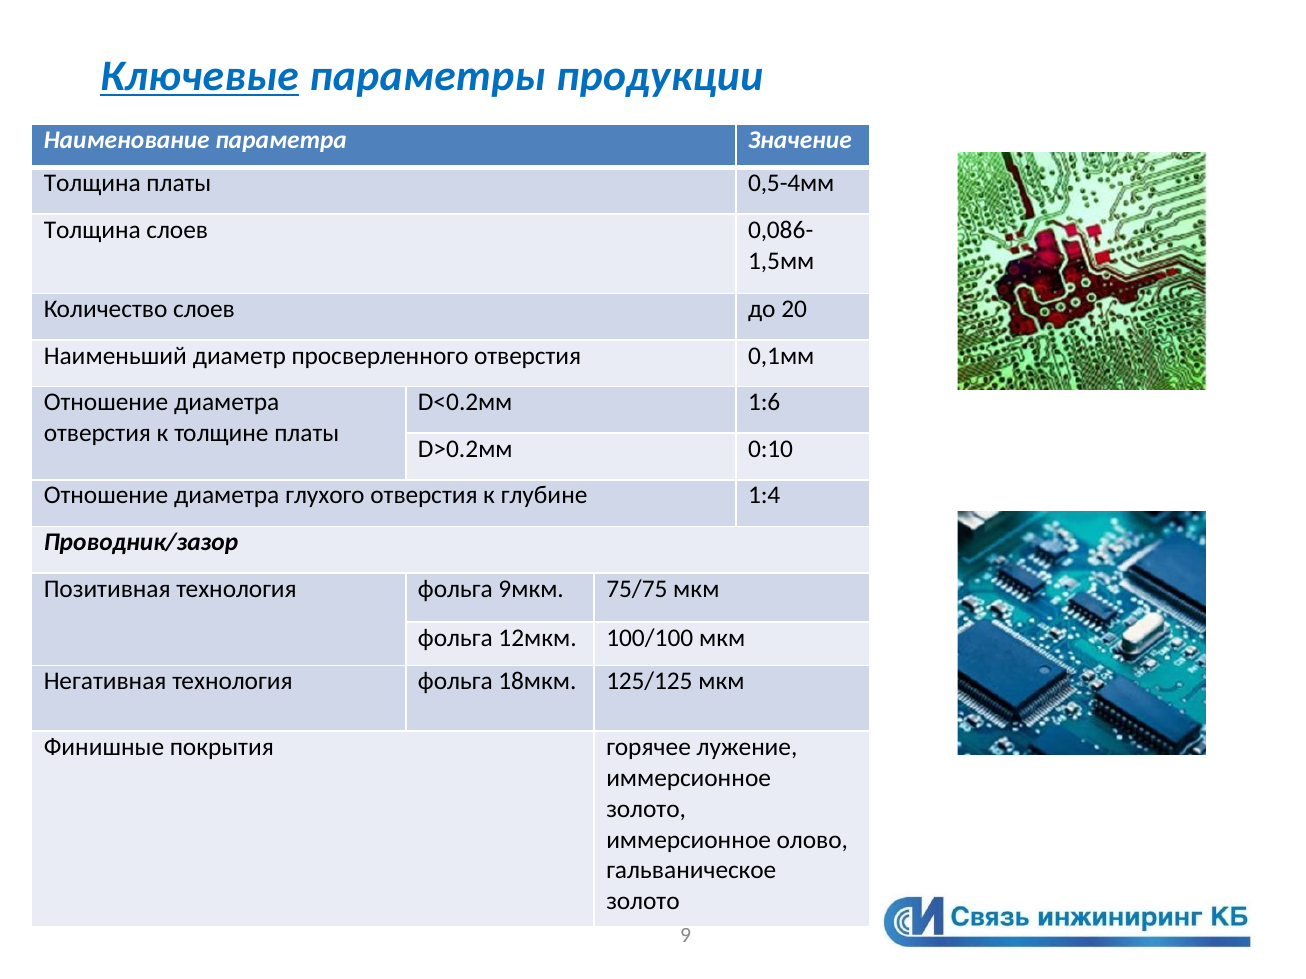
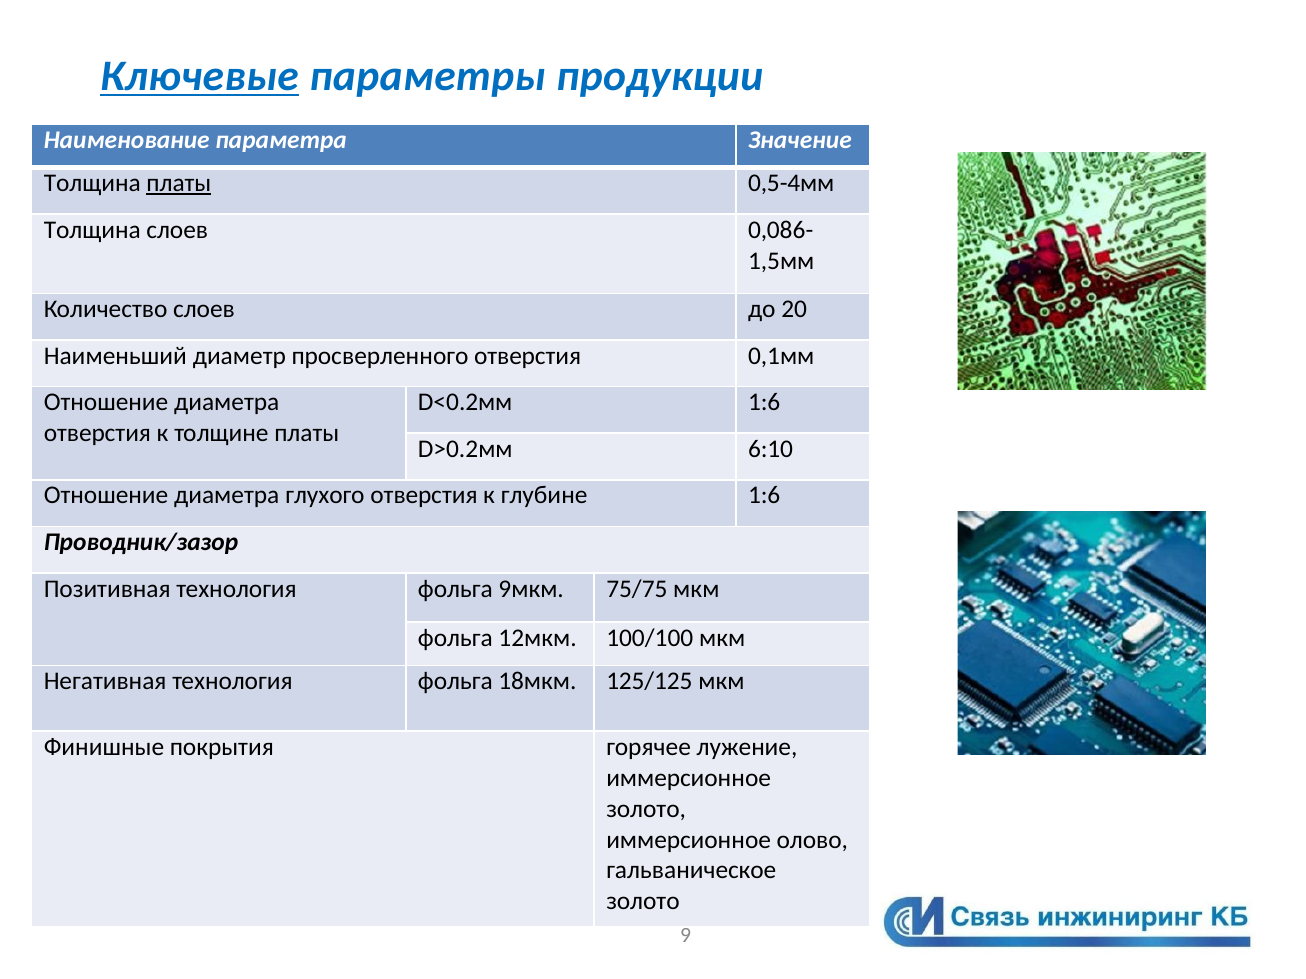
платы at (179, 183) underline: none -> present
0:10: 0:10 -> 6:10
глубине 1:4: 1:4 -> 1:6
